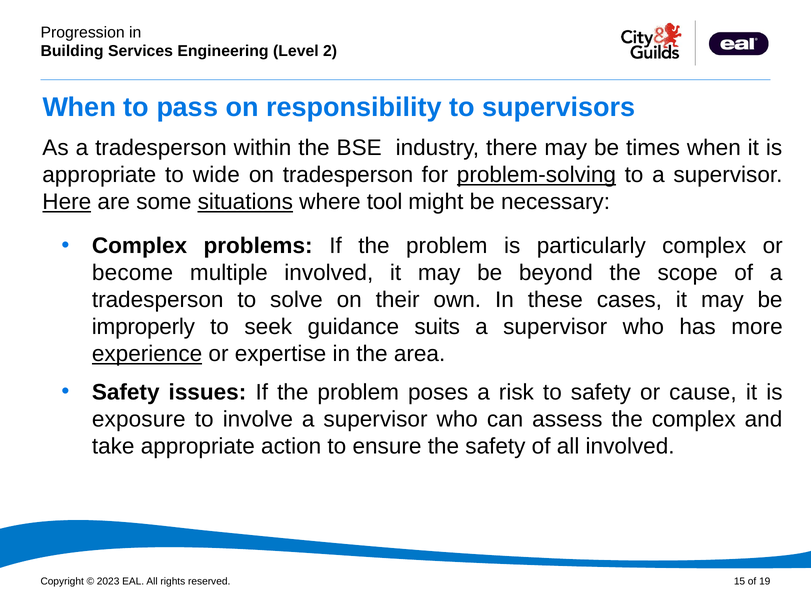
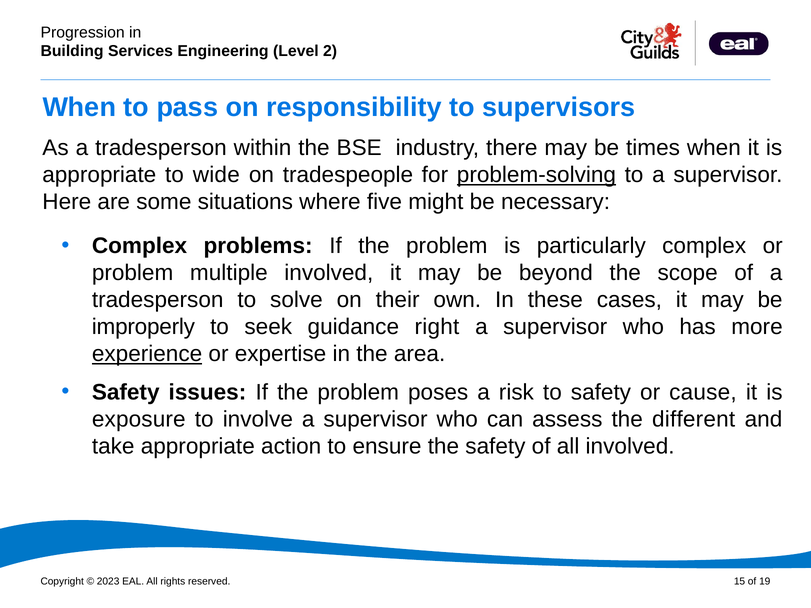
on tradesperson: tradesperson -> tradespeople
Here underline: present -> none
situations underline: present -> none
tool: tool -> five
become at (133, 273): become -> problem
suits: suits -> right
the complex: complex -> different
